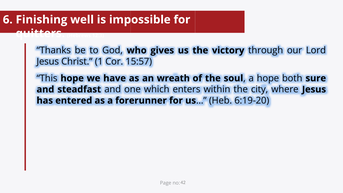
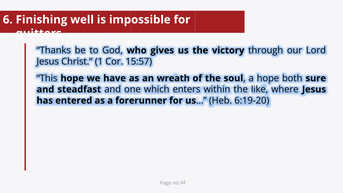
city: city -> like
